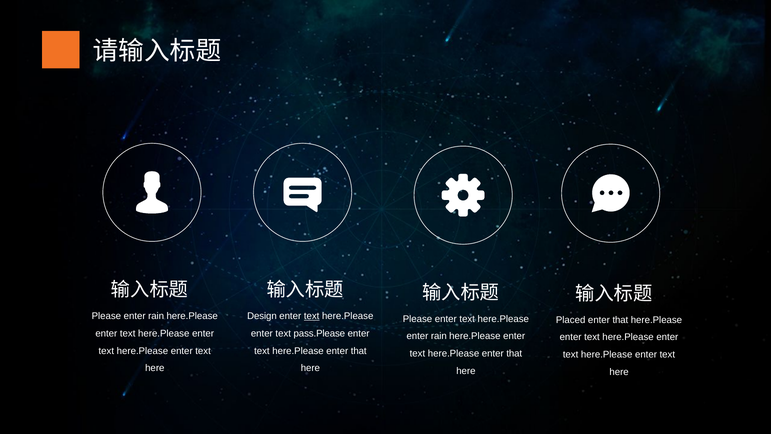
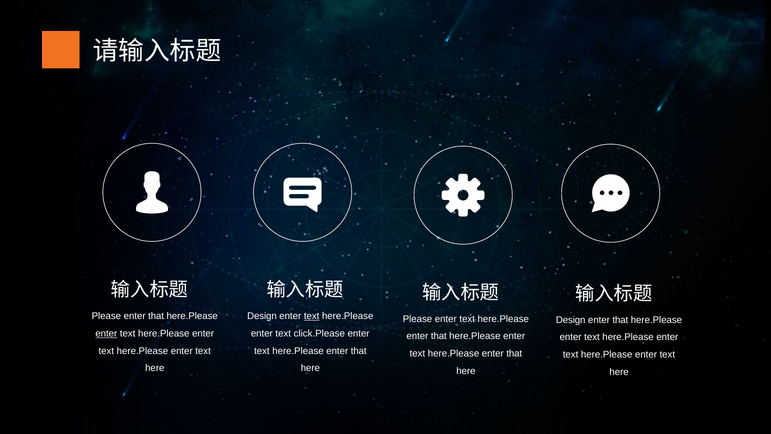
Please enter rain: rain -> that
Placed at (571, 320): Placed -> Design
enter at (106, 333) underline: none -> present
pass.Please: pass.Please -> click.Please
rain at (439, 336): rain -> that
